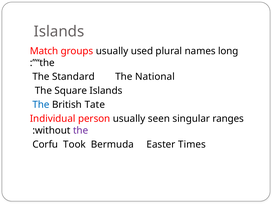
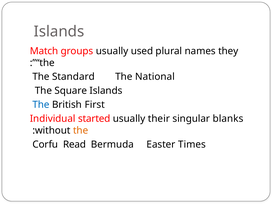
long: long -> they
Tate: Tate -> First
person: person -> started
seen: seen -> their
ranges: ranges -> blanks
the at (81, 130) colour: purple -> orange
Took: Took -> Read
